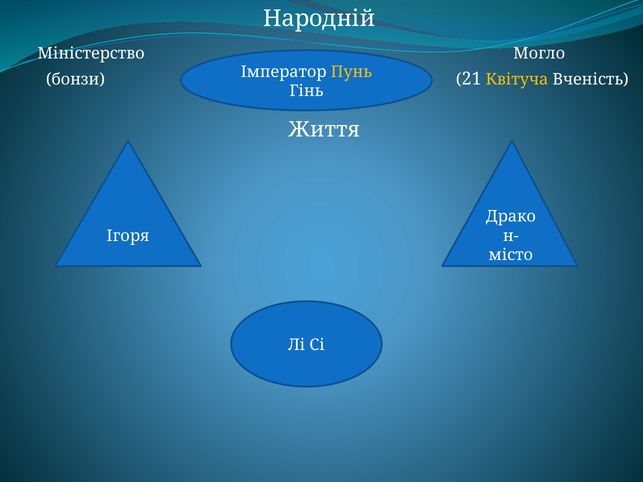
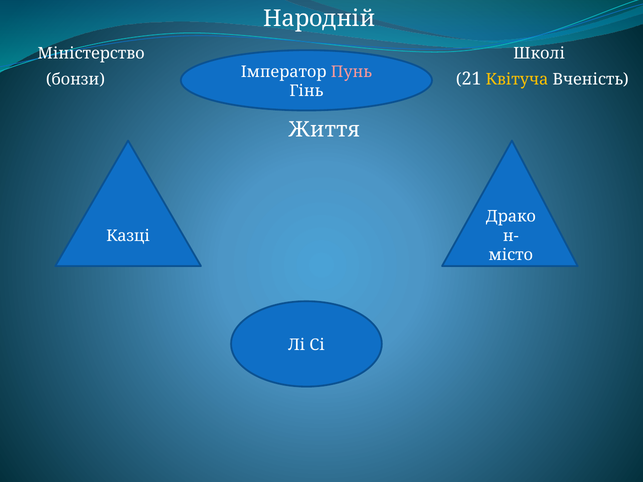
Могло: Могло -> Школі
Пунь colour: yellow -> pink
Ігоря: Ігоря -> Казці
